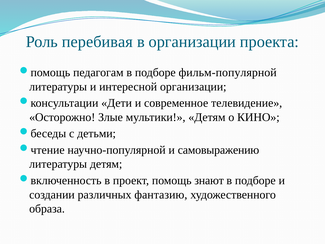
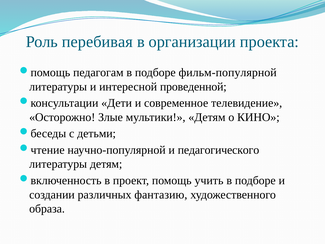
интересной организации: организации -> проведенной
самовыражению: самовыражению -> педагогического
знают: знают -> учить
